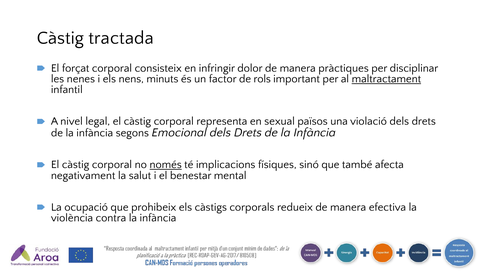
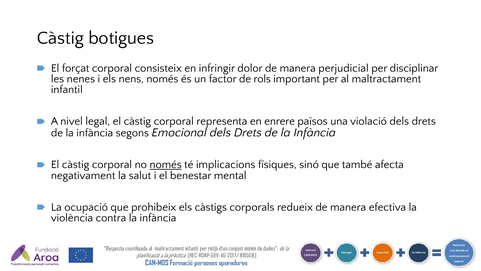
tractada: tractada -> botigues
pràctiques: pràctiques -> perjudicial
nens minuts: minuts -> només
maltractament underline: present -> none
sexual: sexual -> enrere
